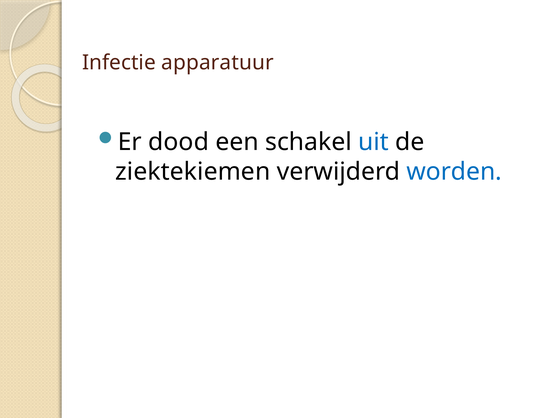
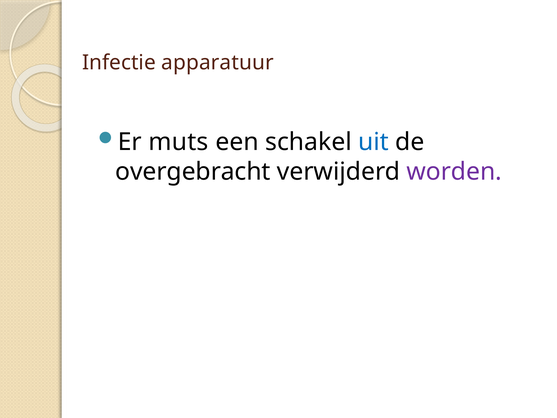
dood: dood -> muts
ziektekiemen: ziektekiemen -> overgebracht
worden colour: blue -> purple
